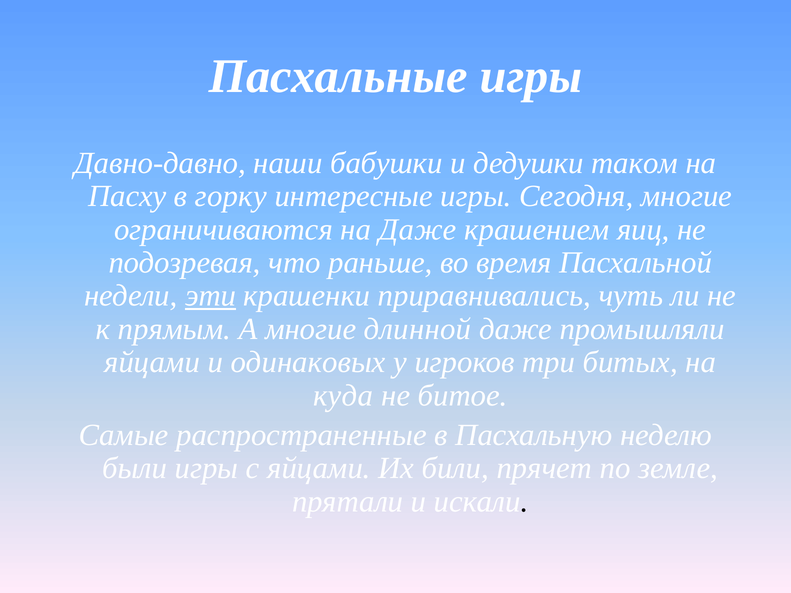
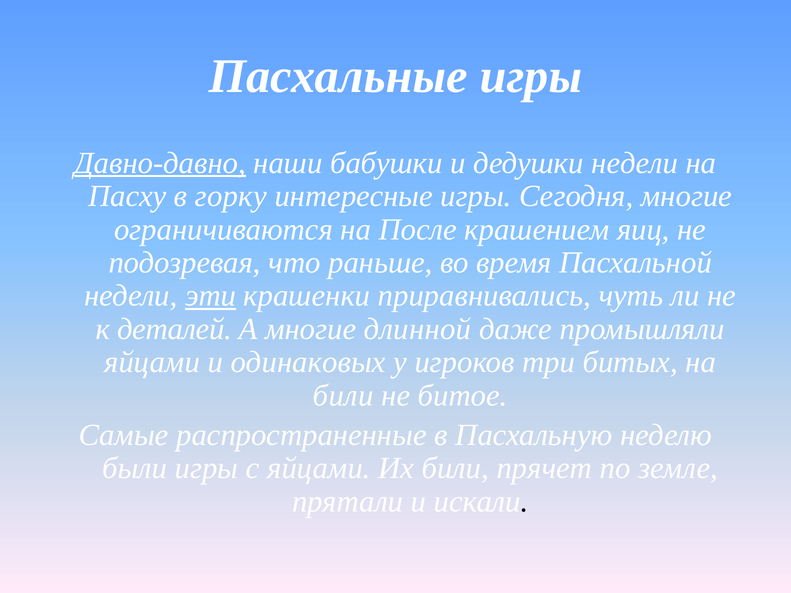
Давно-давно underline: none -> present
дедушки таком: таком -> недели
на Даже: Даже -> После
прямым: прямым -> деталей
куда at (343, 396): куда -> били
